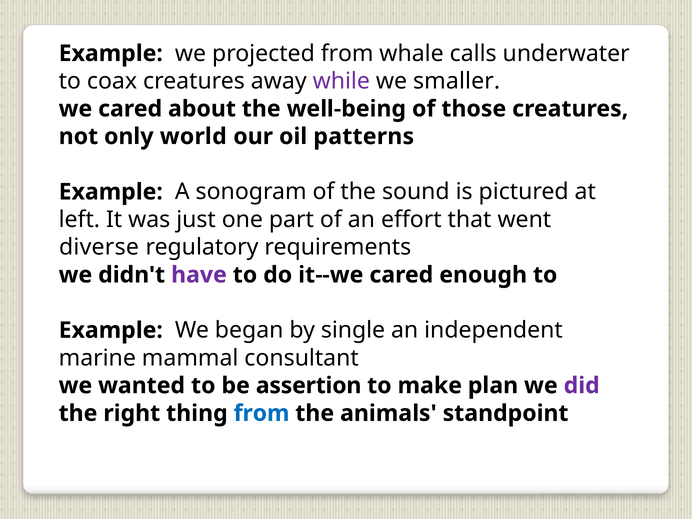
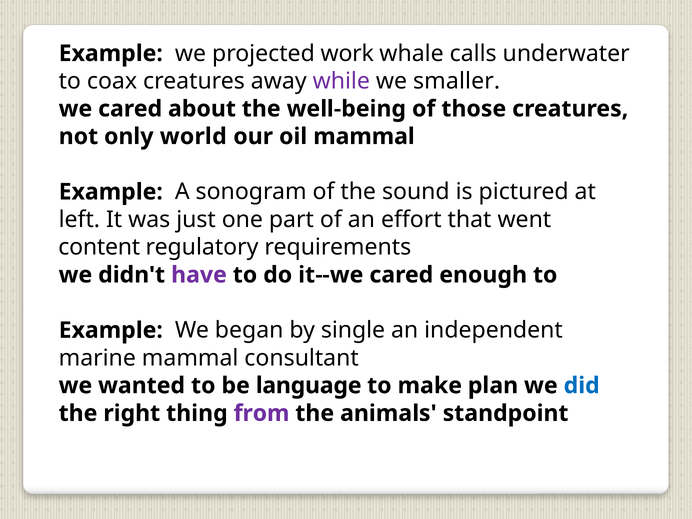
projected from: from -> work
oil patterns: patterns -> mammal
diverse: diverse -> content
assertion: assertion -> language
did colour: purple -> blue
from at (262, 413) colour: blue -> purple
